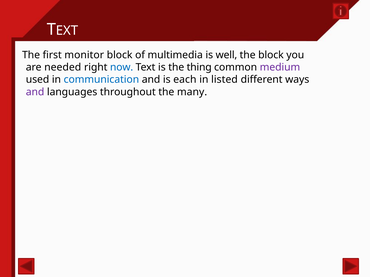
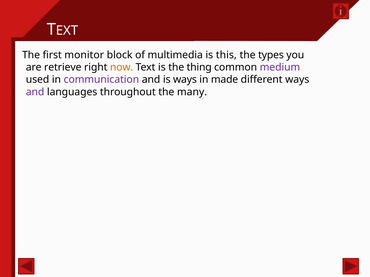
well: well -> this
the block: block -> types
needed: needed -> retrieve
now colour: blue -> orange
communication colour: blue -> purple
is each: each -> ways
listed: listed -> made
